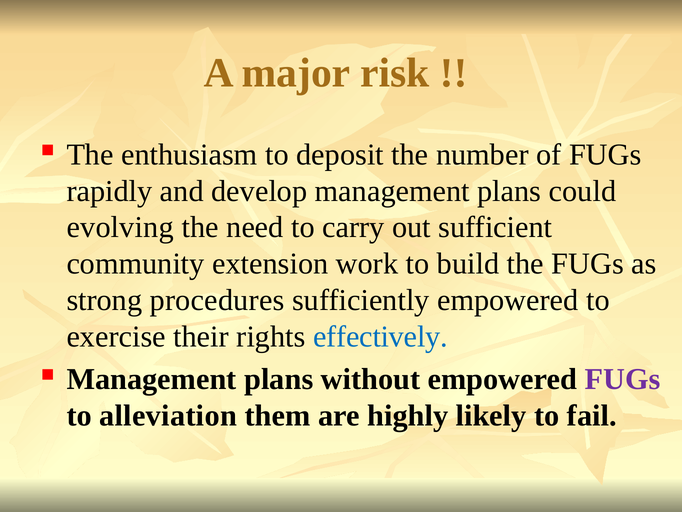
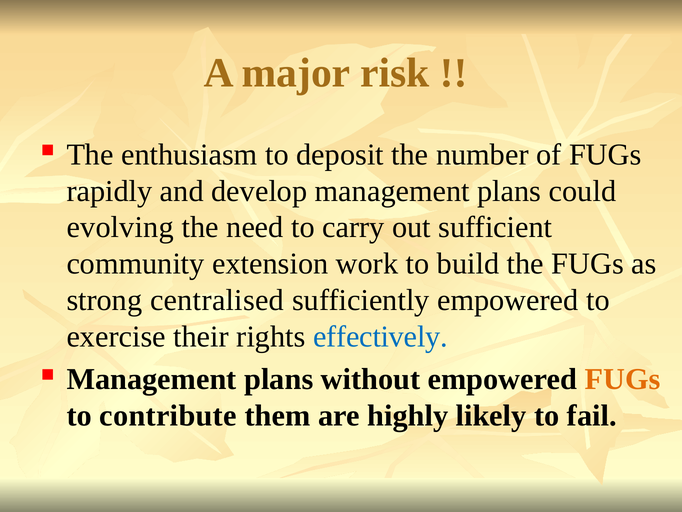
procedures: procedures -> centralised
FUGs at (623, 379) colour: purple -> orange
alleviation: alleviation -> contribute
